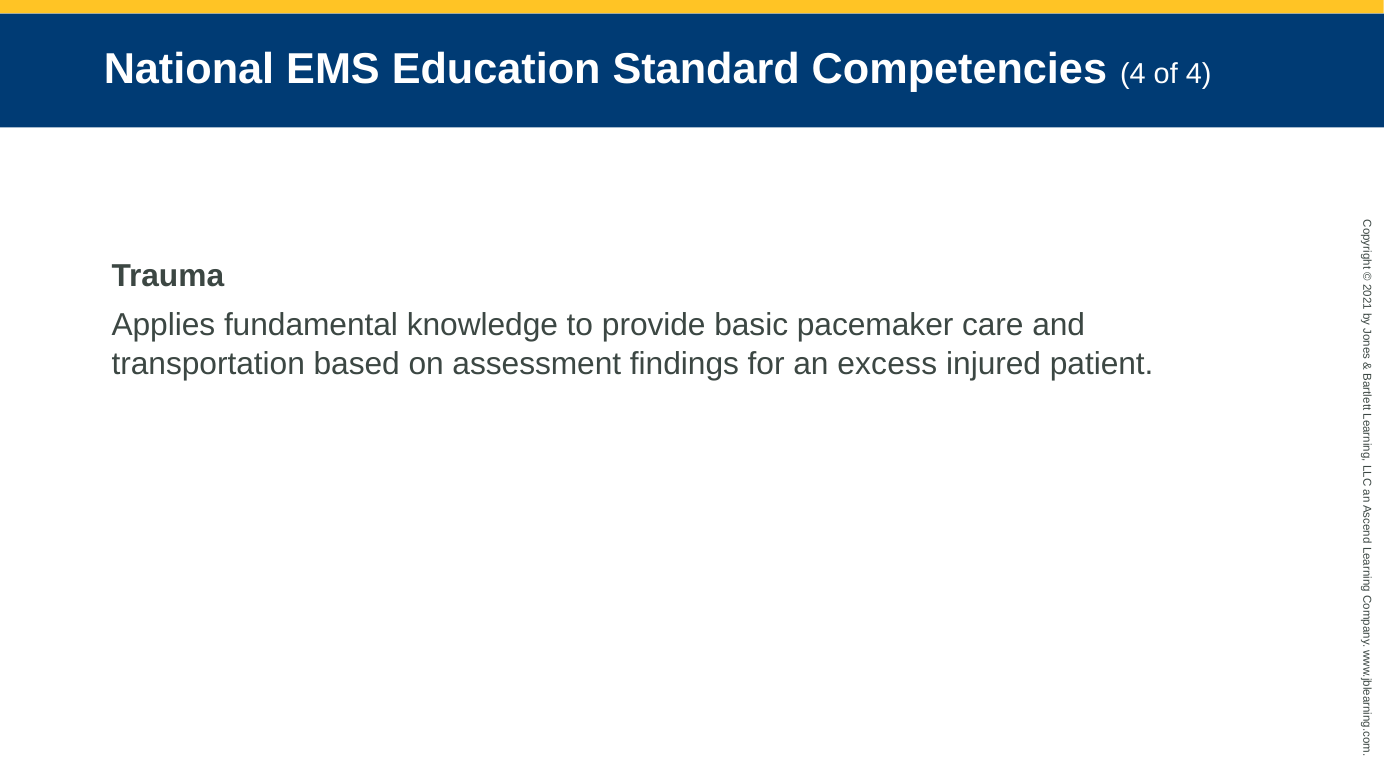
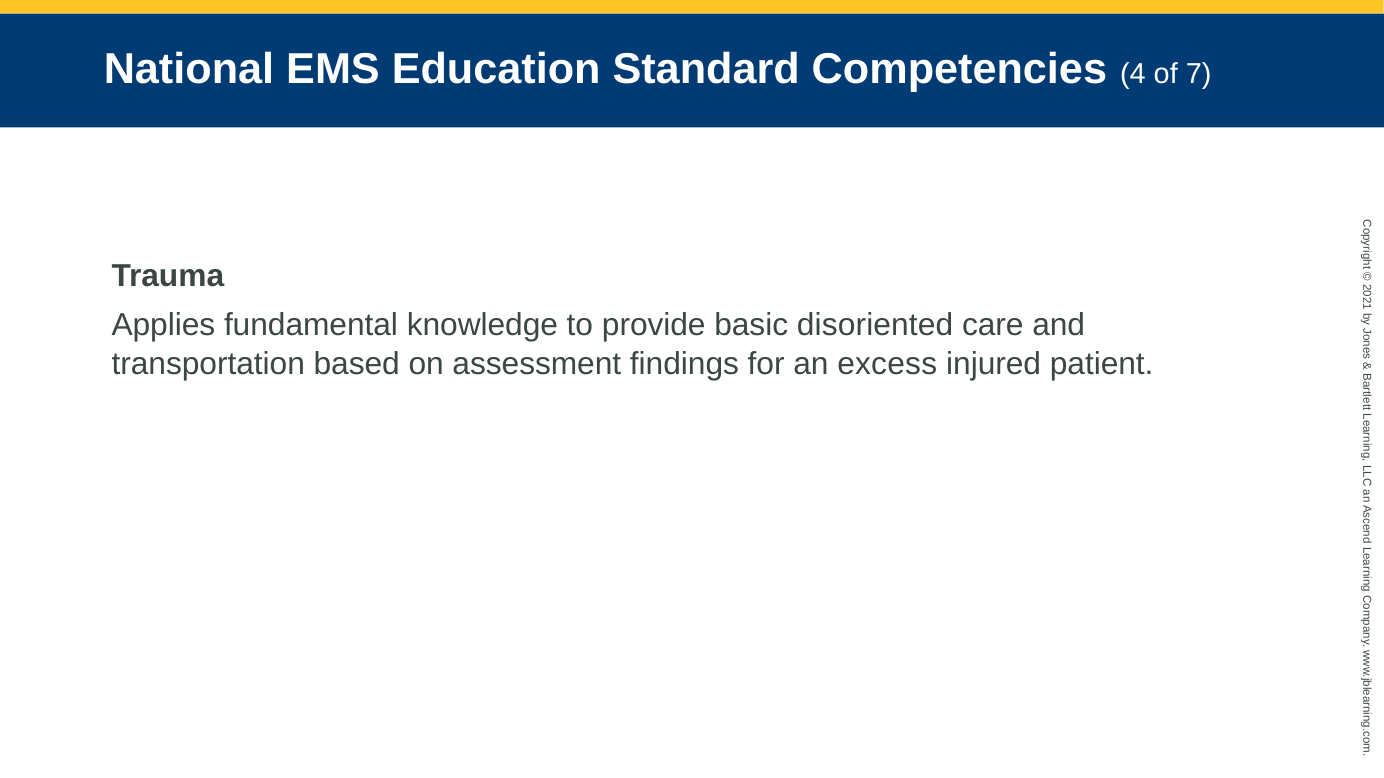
of 4: 4 -> 7
pacemaker: pacemaker -> disoriented
